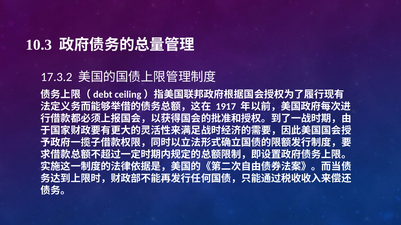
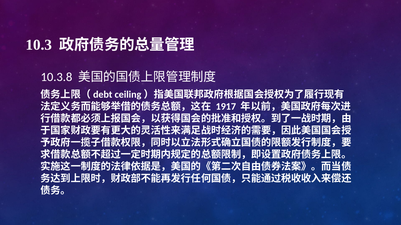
17.3.2: 17.3.2 -> 10.3.8
